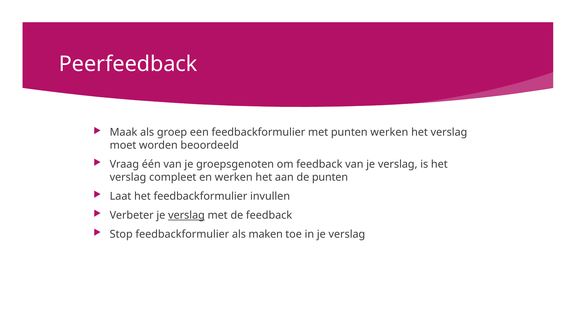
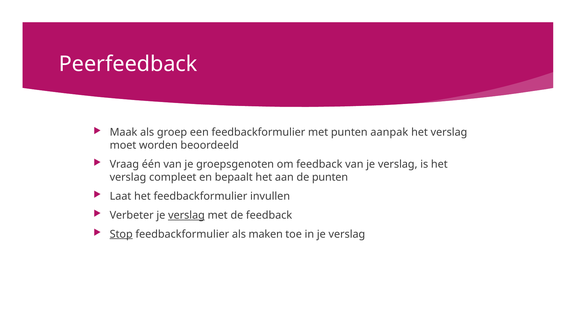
punten werken: werken -> aanpak
en werken: werken -> bepaalt
Stop underline: none -> present
